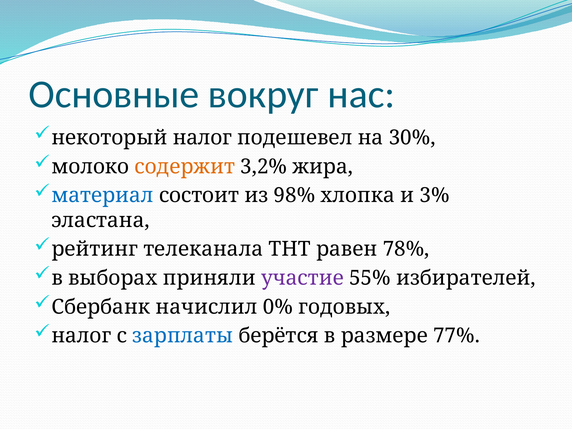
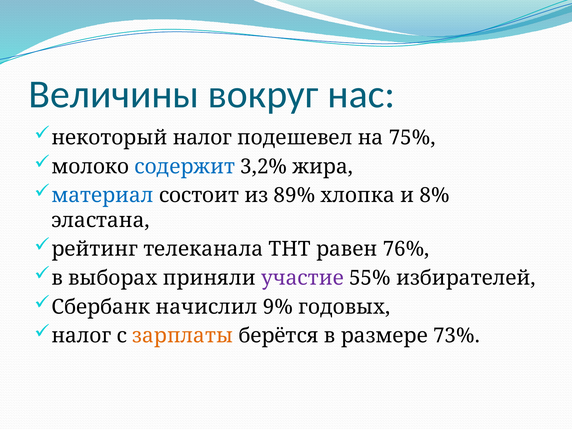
Основные: Основные -> Величины
30%: 30% -> 75%
содержит colour: orange -> blue
98%: 98% -> 89%
3%: 3% -> 8%
78%: 78% -> 76%
0%: 0% -> 9%
зарплаты colour: blue -> orange
77%: 77% -> 73%
